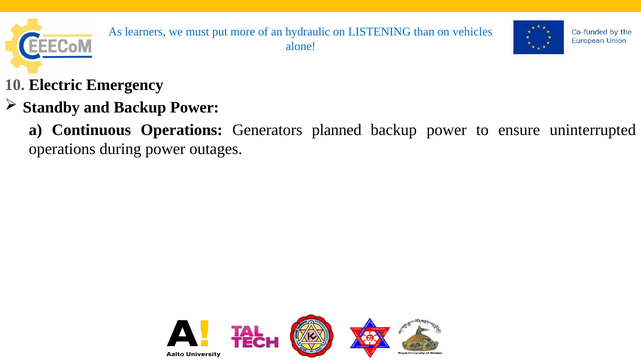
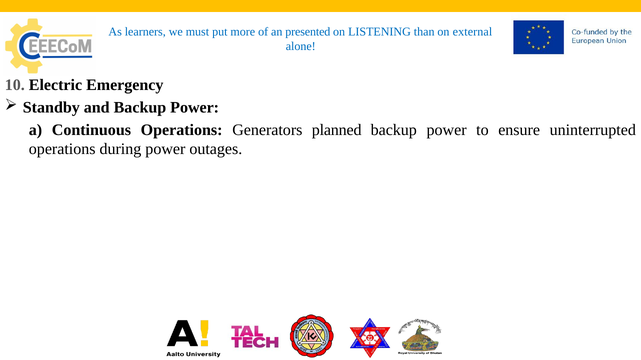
hydraulic: hydraulic -> presented
vehicles: vehicles -> external
